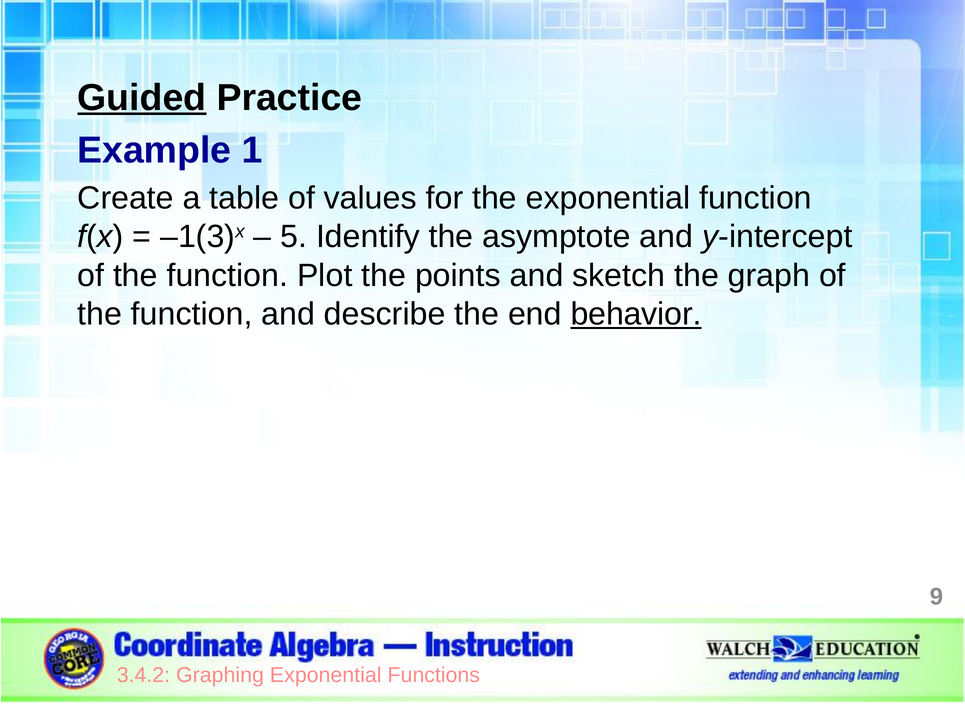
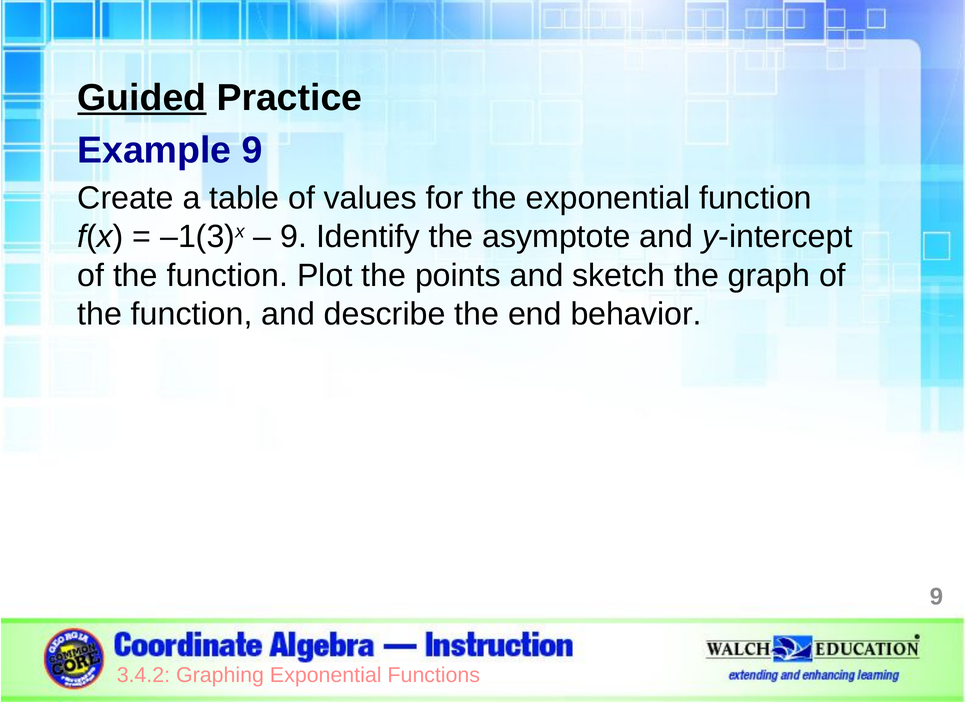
Example 1: 1 -> 9
5 at (294, 237): 5 -> 9
behavior underline: present -> none
